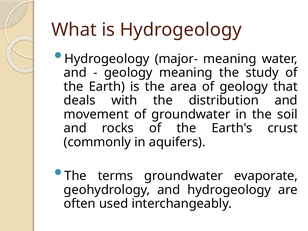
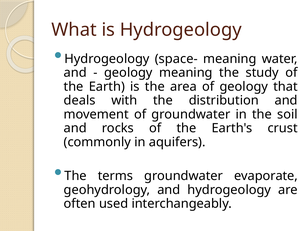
major-: major- -> space-
